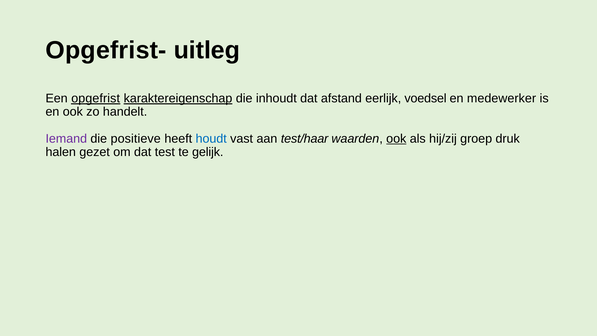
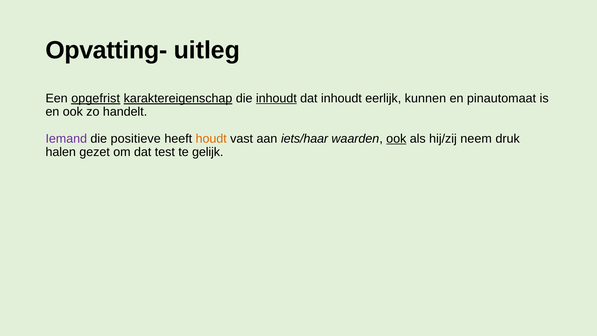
Opgefrist-: Opgefrist- -> Opvatting-
inhoudt at (276, 98) underline: none -> present
dat afstand: afstand -> inhoudt
voedsel: voedsel -> kunnen
medewerker: medewerker -> pinautomaat
houdt colour: blue -> orange
test/haar: test/haar -> iets/haar
groep: groep -> neem
